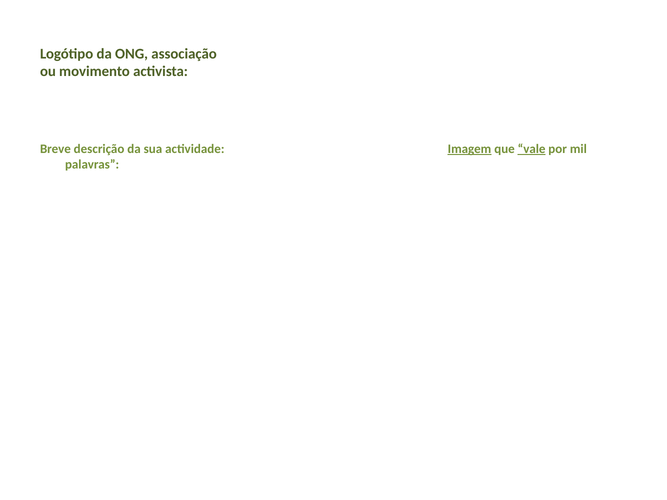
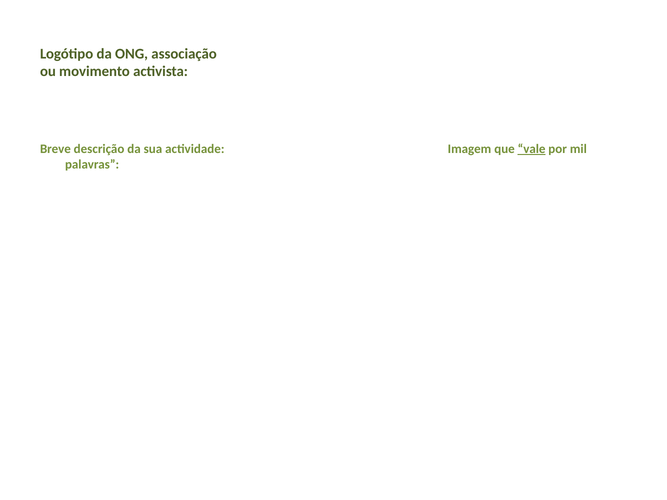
Imagem underline: present -> none
